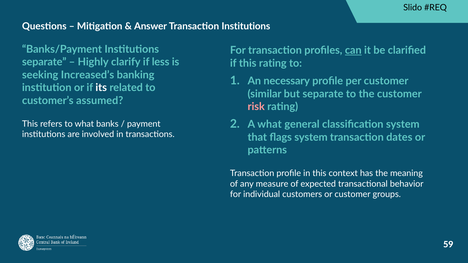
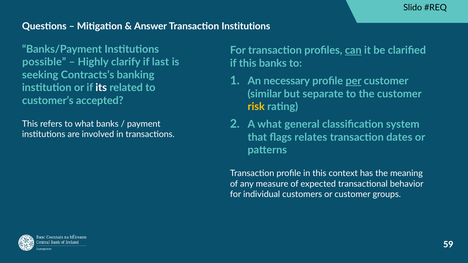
separate at (44, 62): separate -> possible
less: less -> last
this rating: rating -> banks
Increased’s: Increased’s -> Contracts’s
per underline: none -> present
assumed: assumed -> accepted
risk colour: pink -> yellow
flags system: system -> relates
